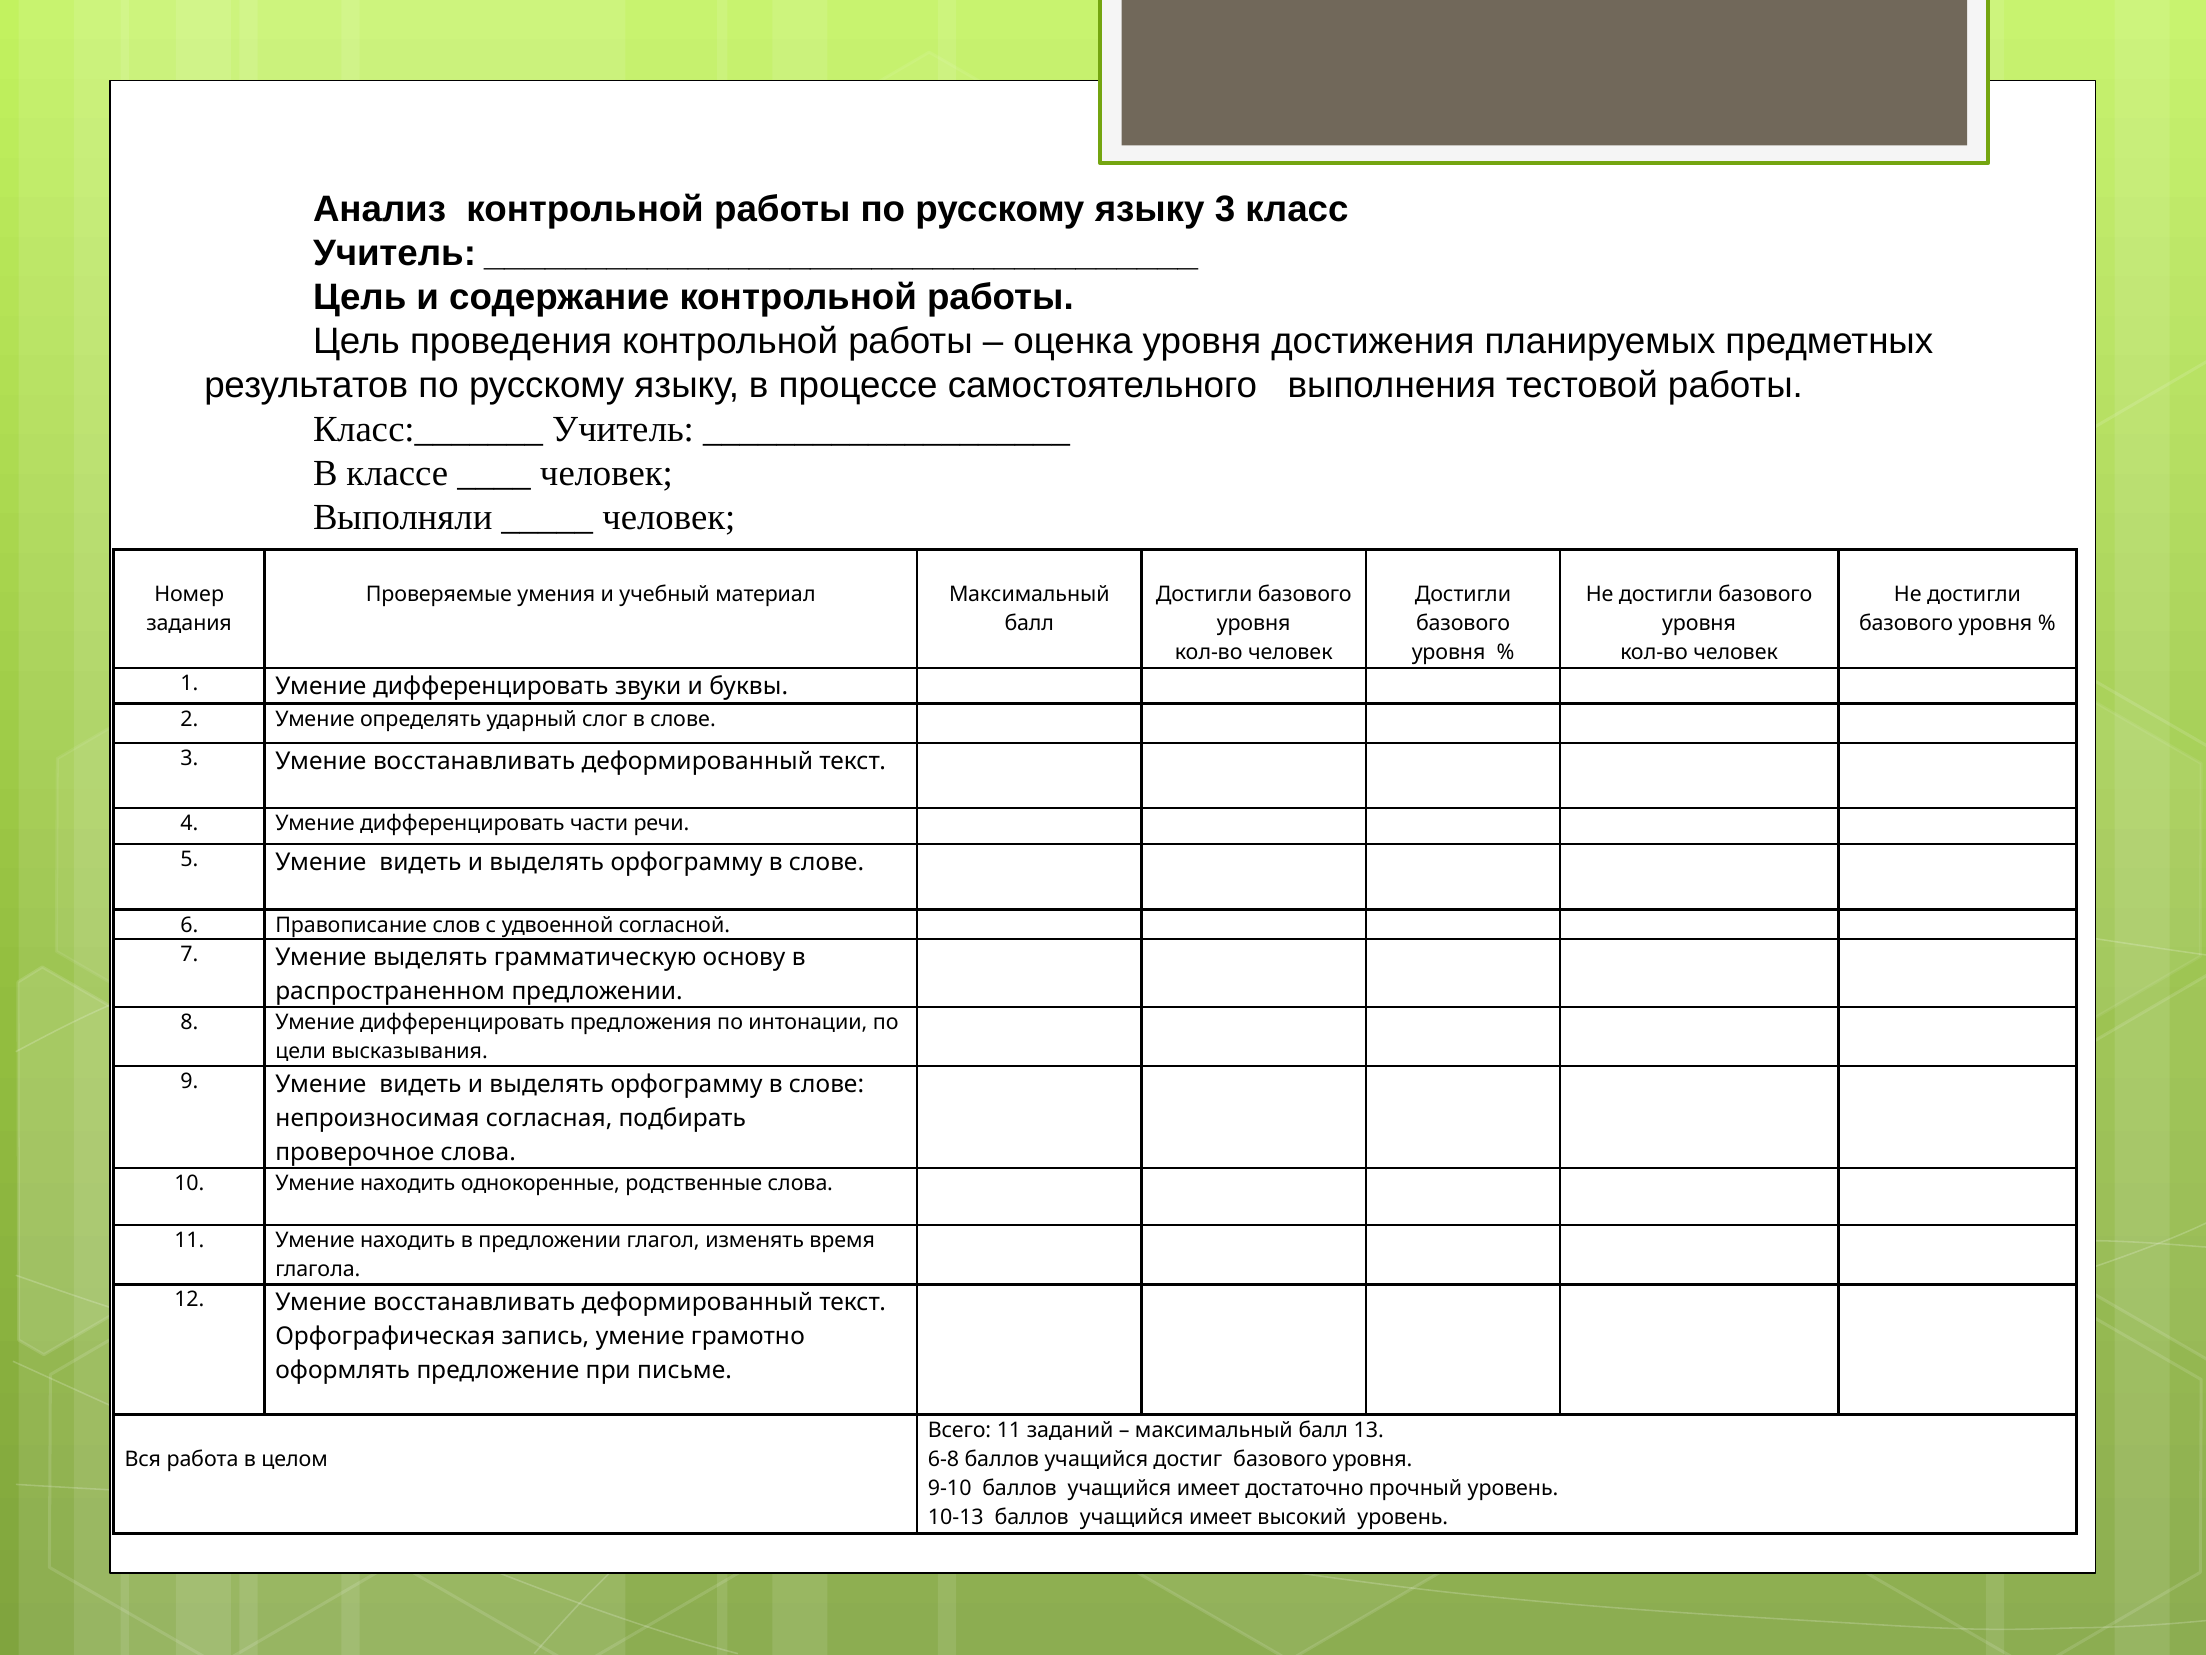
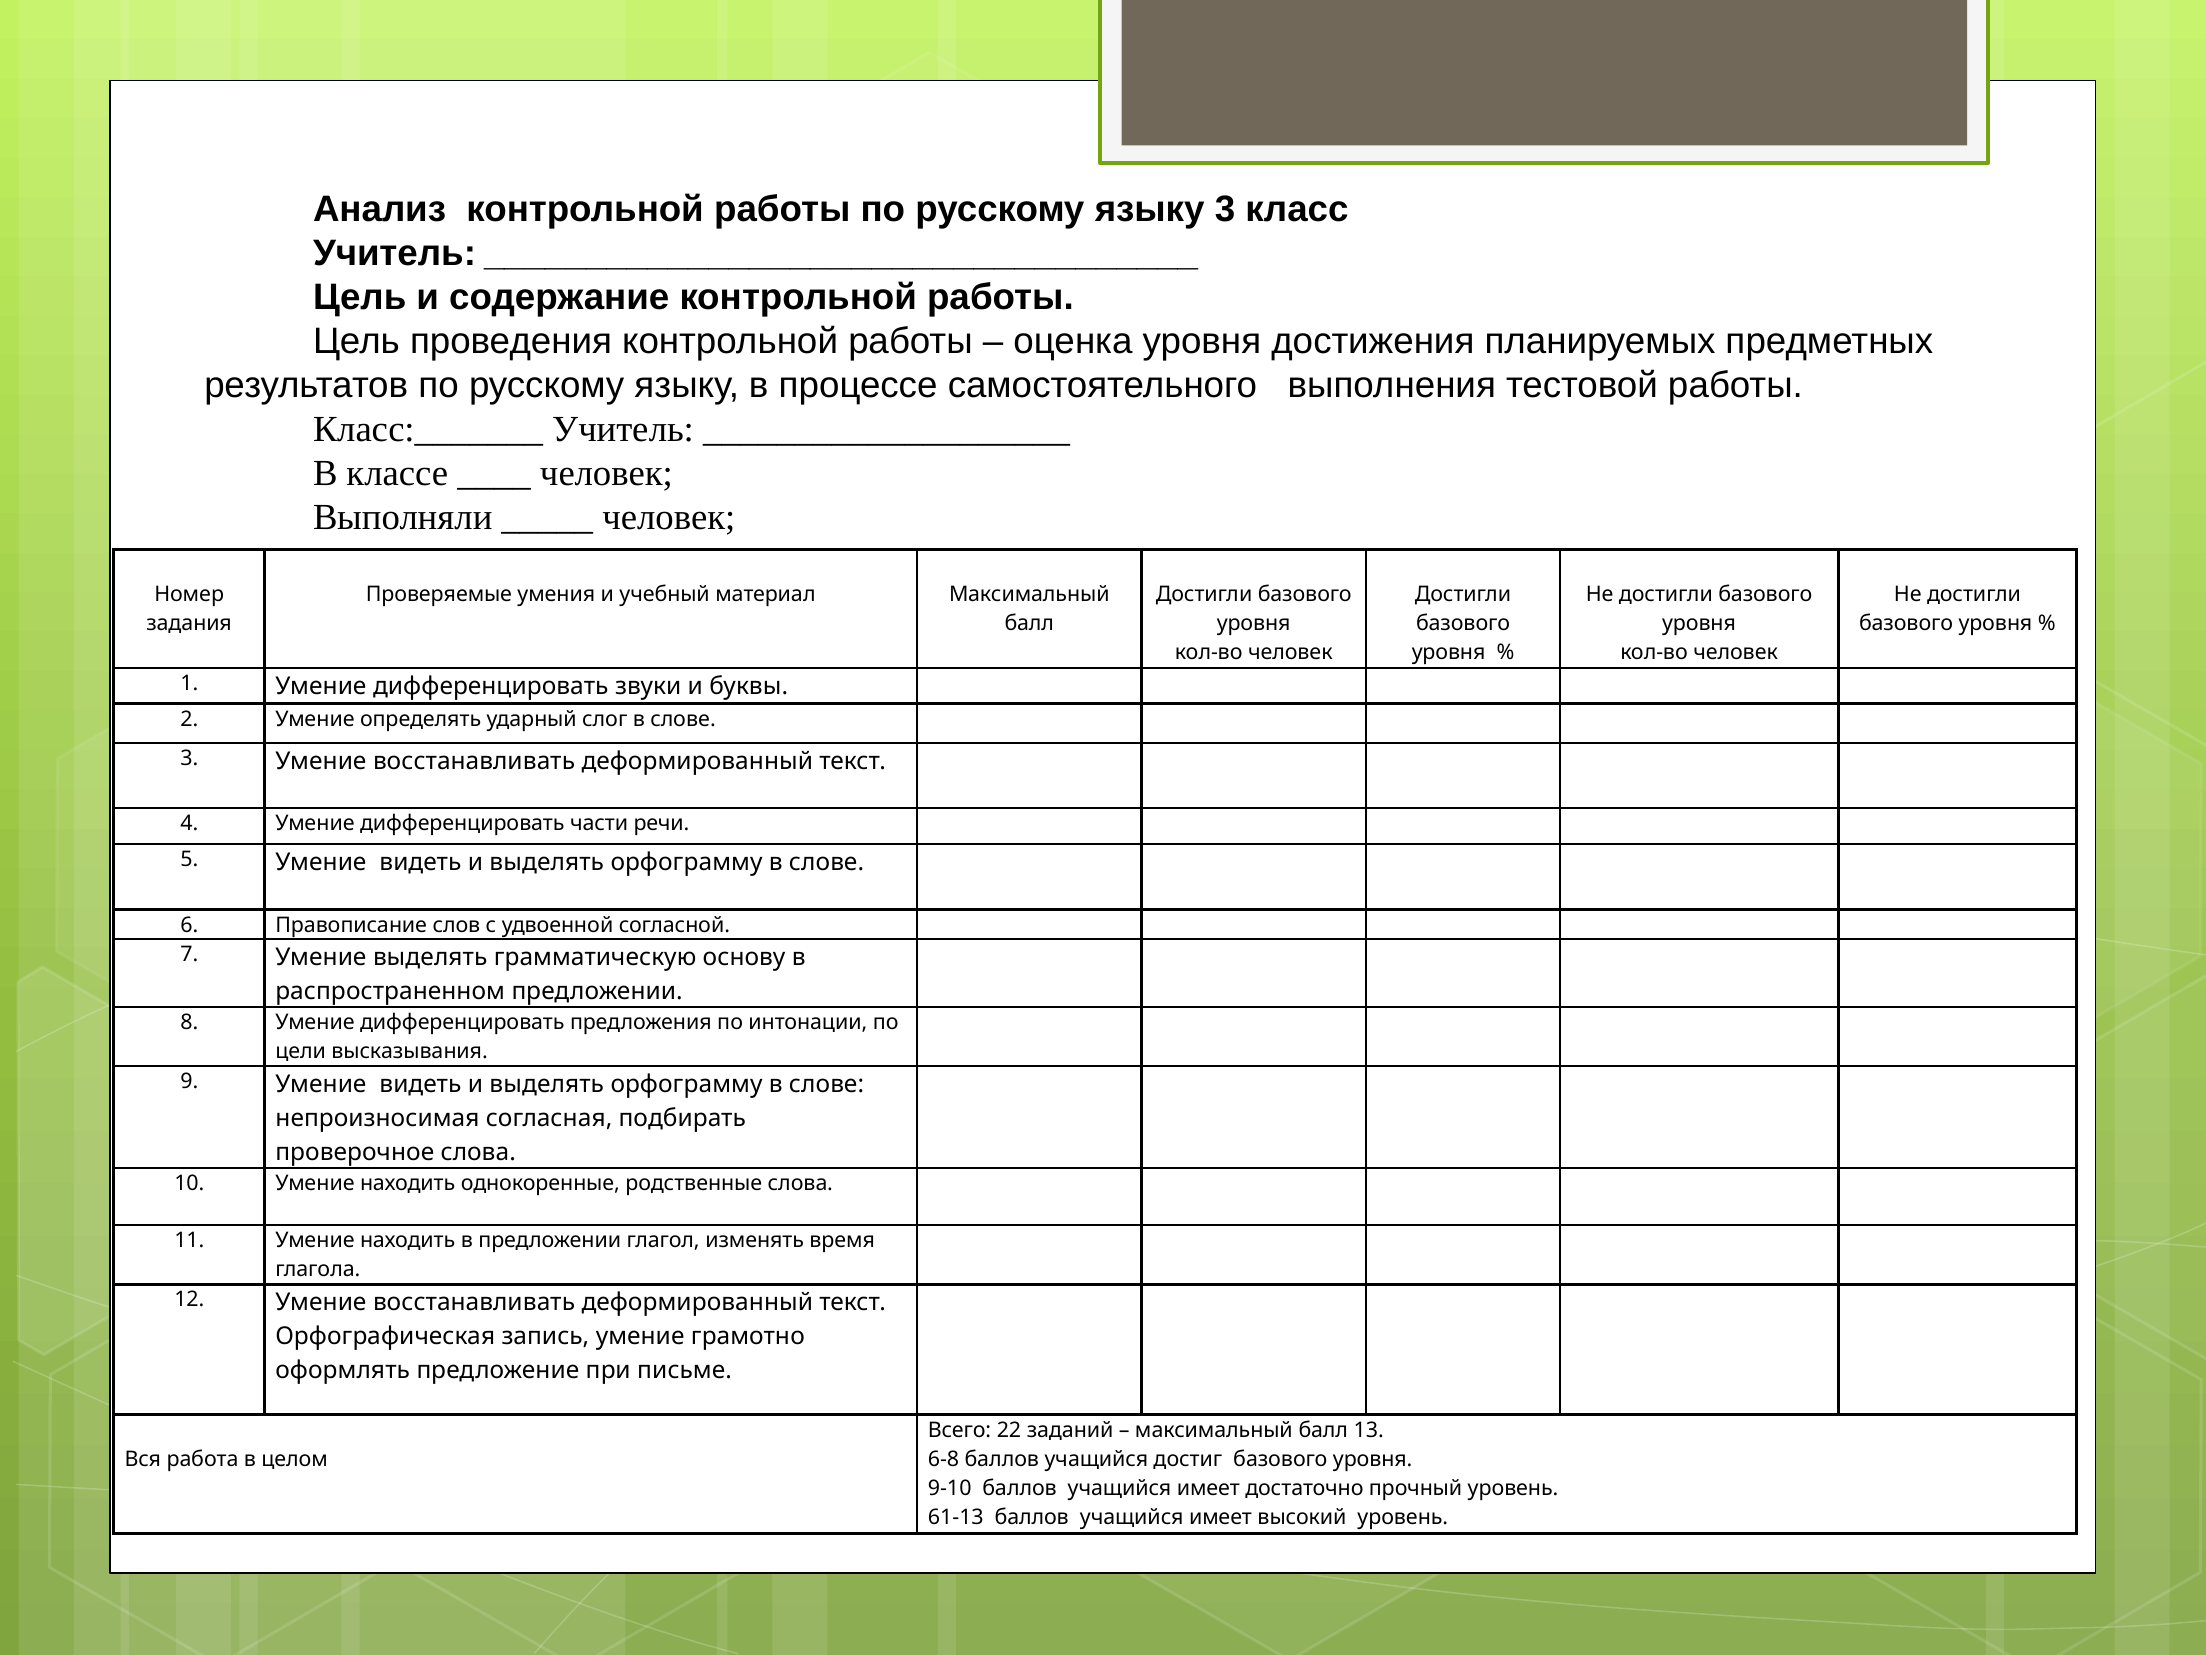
Всего 11: 11 -> 22
10-13: 10-13 -> 61-13
